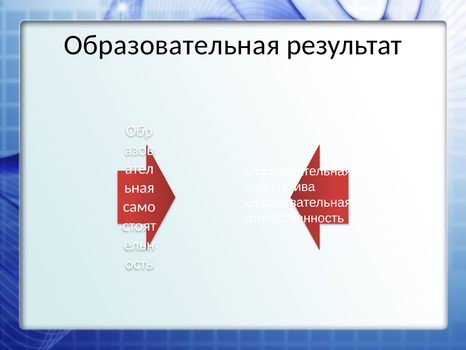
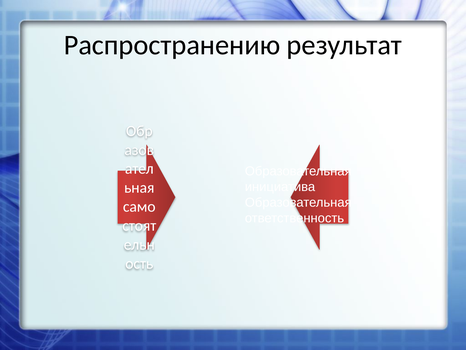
Образовательная at (172, 45): Образовательная -> Распространению
